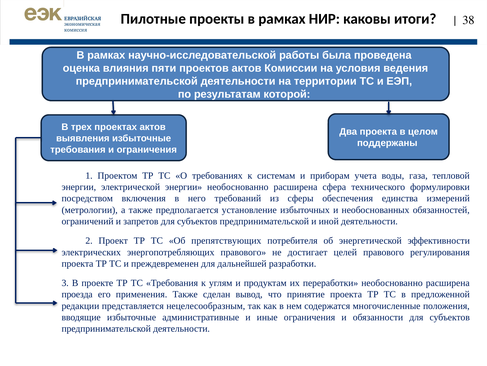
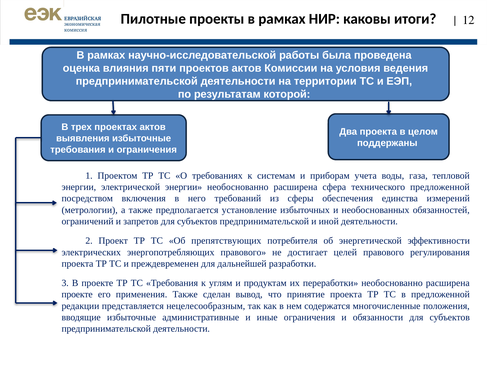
38: 38 -> 12
технического формулировки: формулировки -> предложенной
проезда at (77, 294): проезда -> проекте
